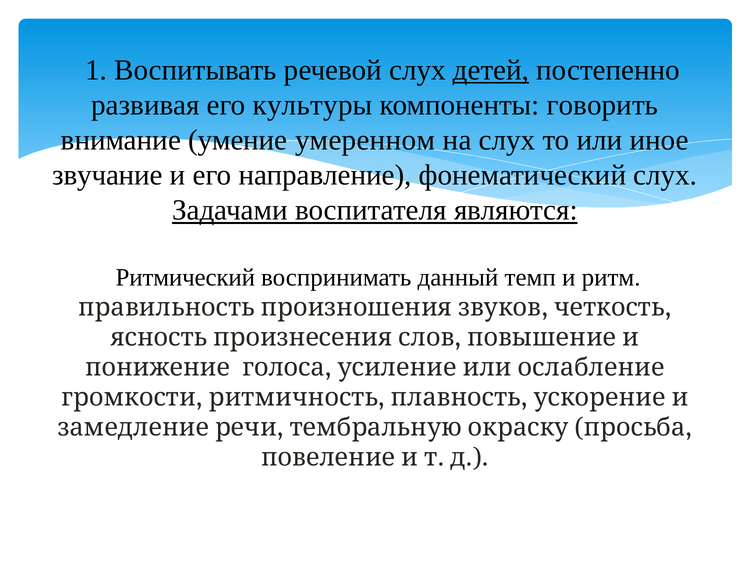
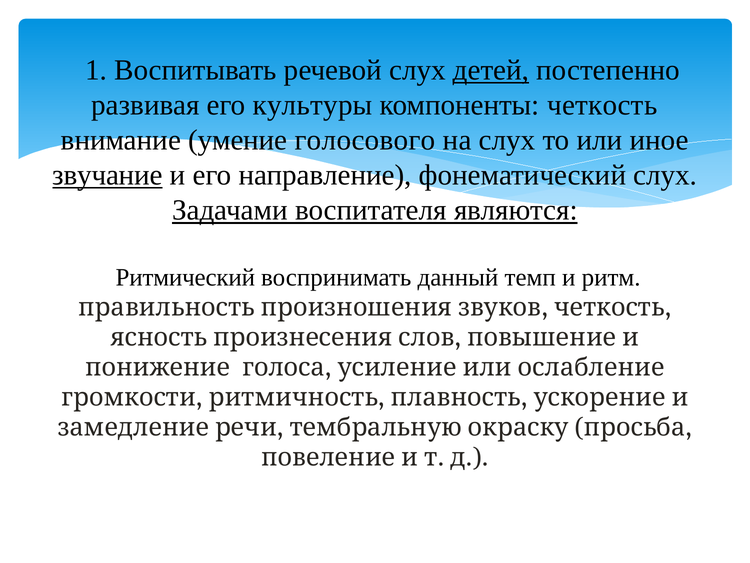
компоненты говорить: говорить -> четкость
умеренном: умеренном -> голосового
звучание underline: none -> present
